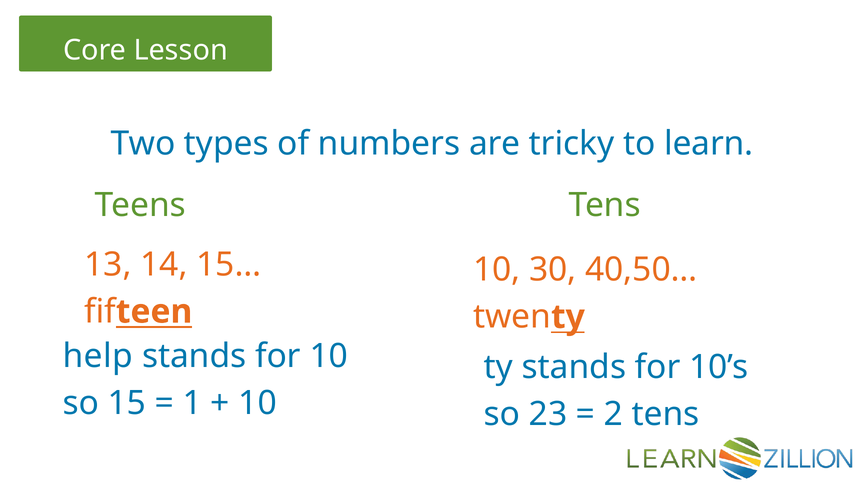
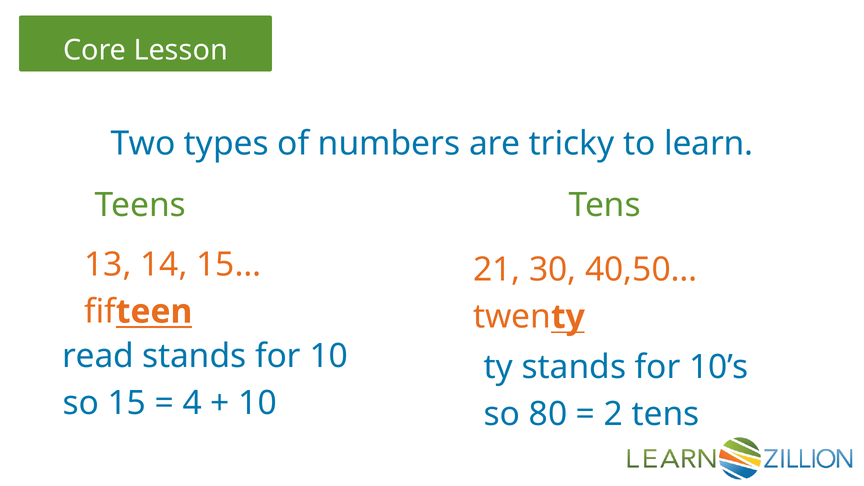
10 at (497, 270): 10 -> 21
help: help -> read
1: 1 -> 4
23: 23 -> 80
